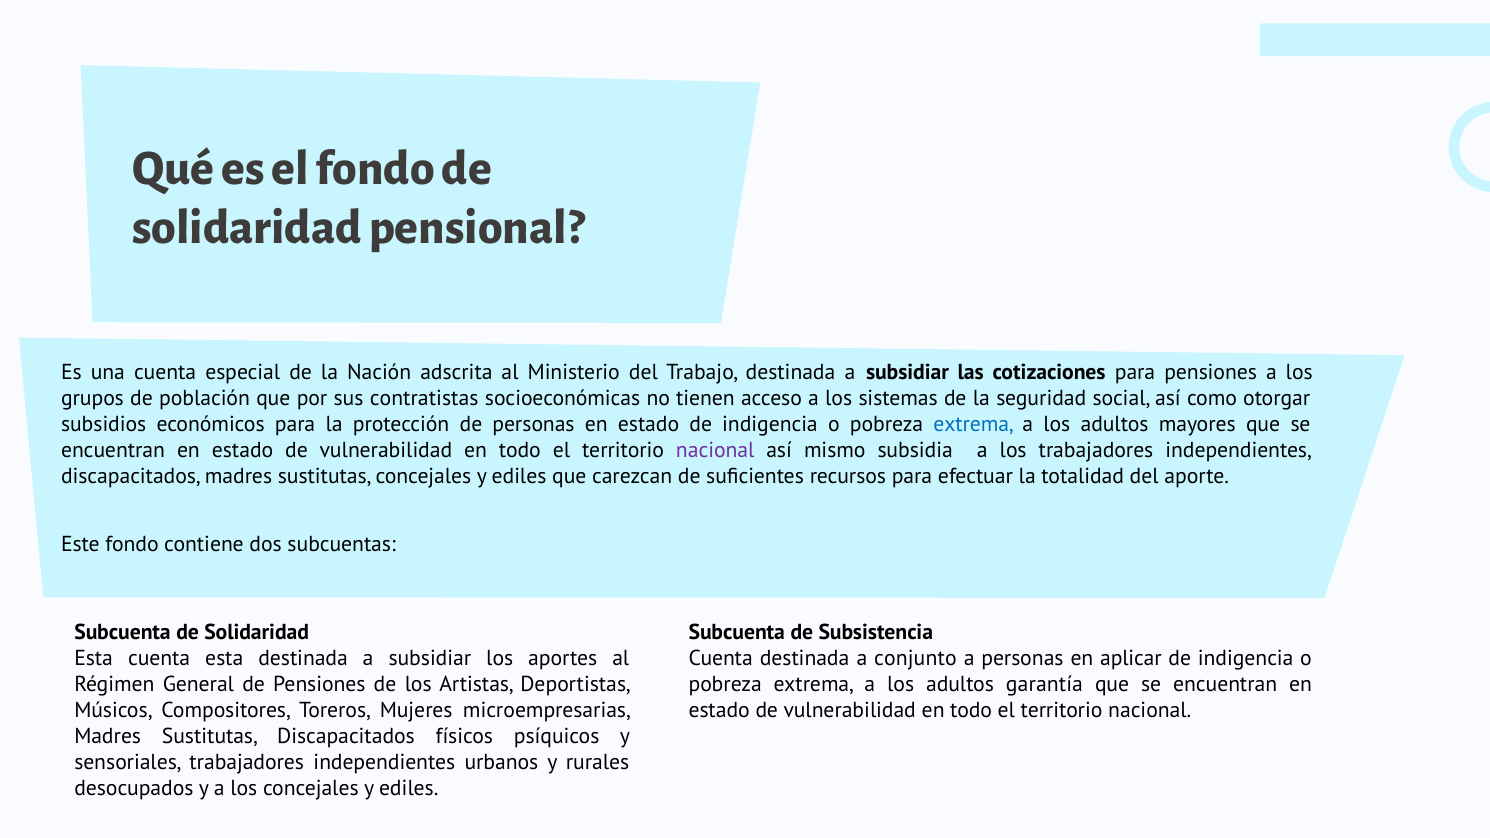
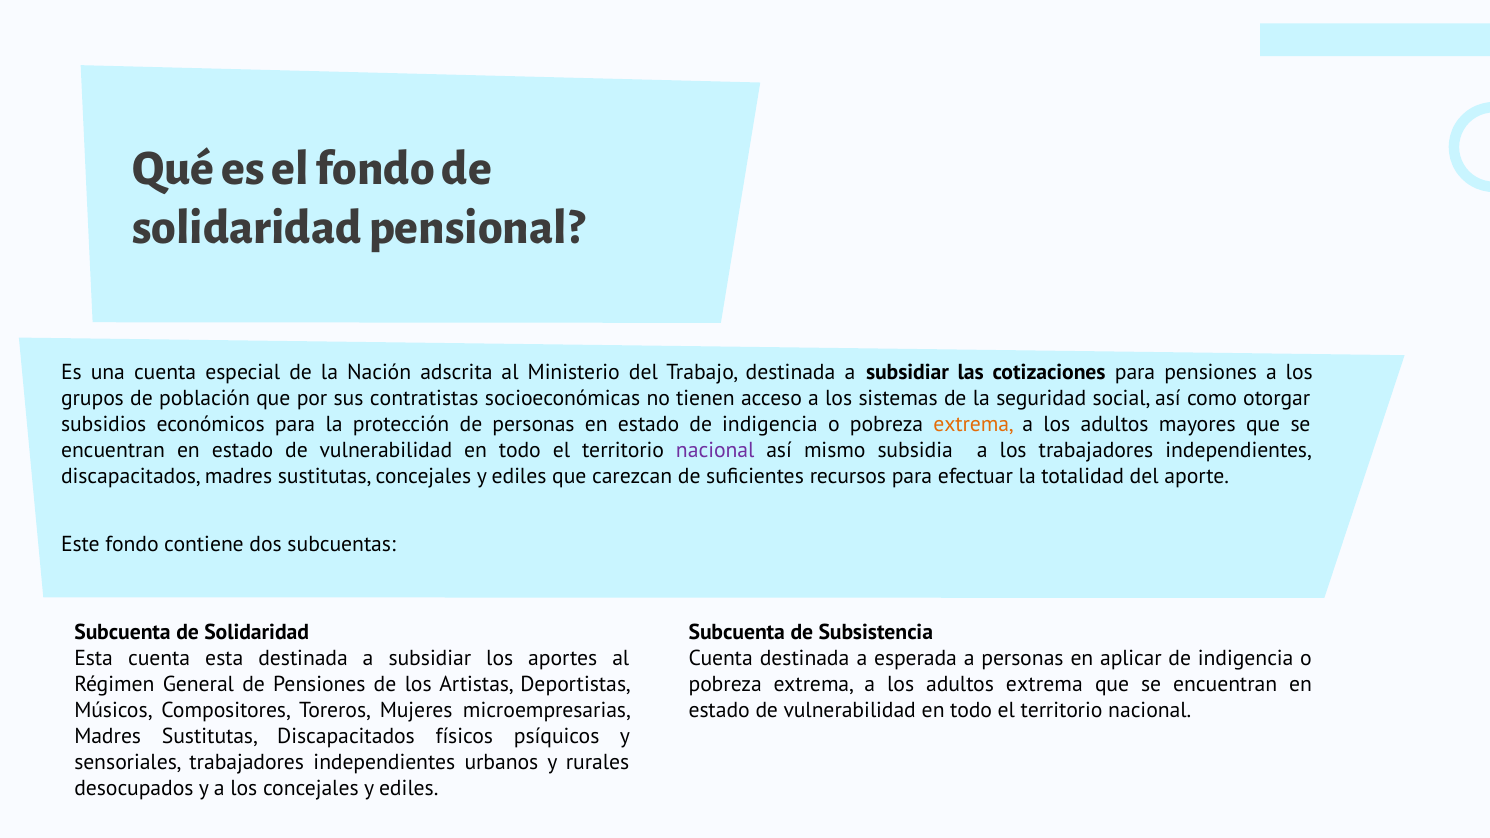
extrema at (974, 424) colour: blue -> orange
conjunto: conjunto -> esperada
adultos garantía: garantía -> extrema
